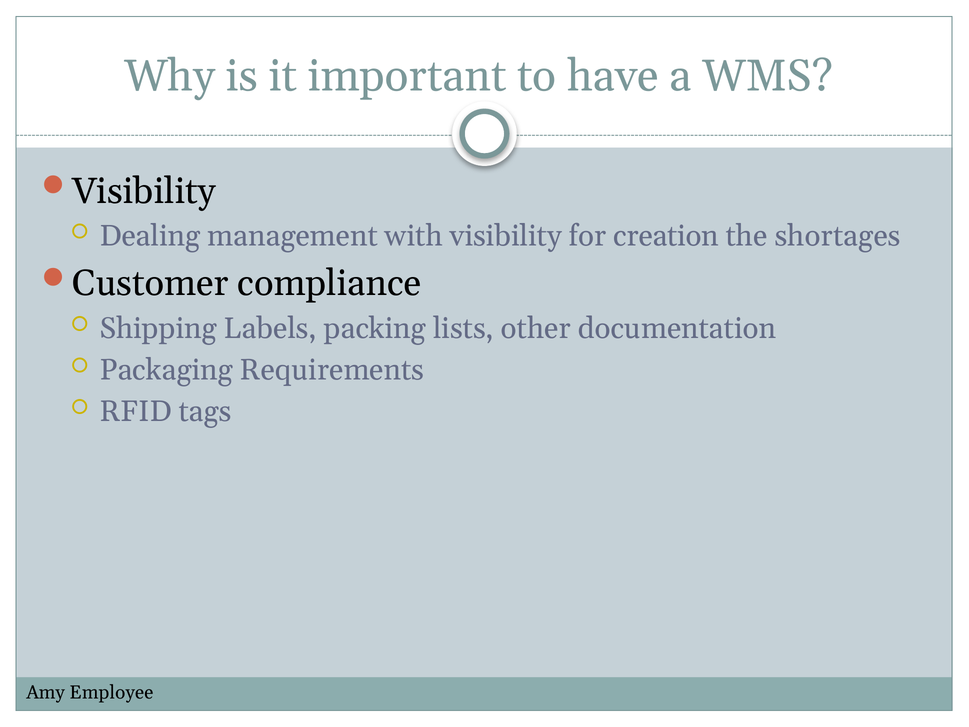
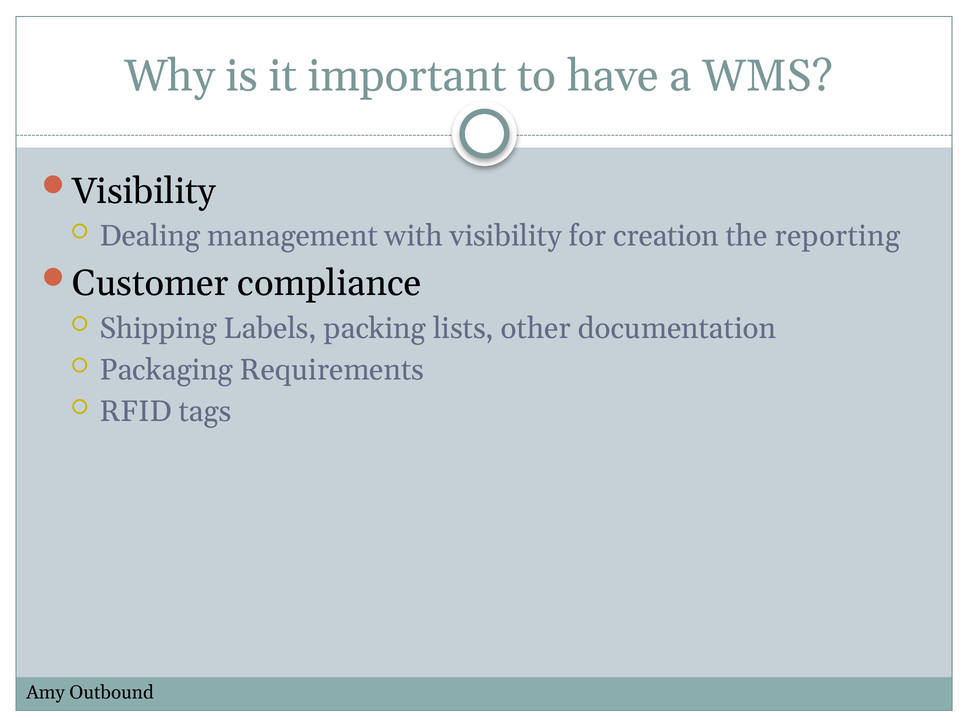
shortages: shortages -> reporting
Employee: Employee -> Outbound
